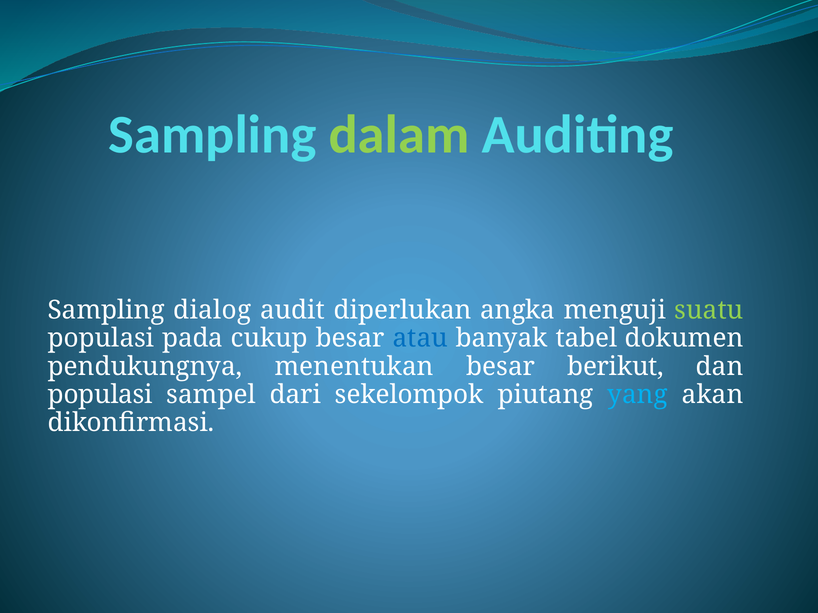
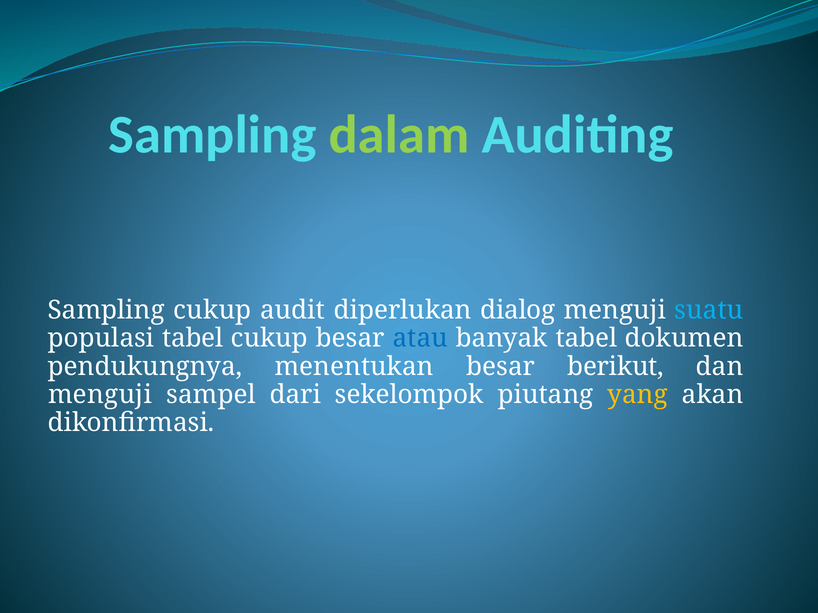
Sampling dialog: dialog -> cukup
angka: angka -> dialog
suatu colour: light green -> light blue
populasi pada: pada -> tabel
populasi at (100, 395): populasi -> menguji
yang colour: light blue -> yellow
